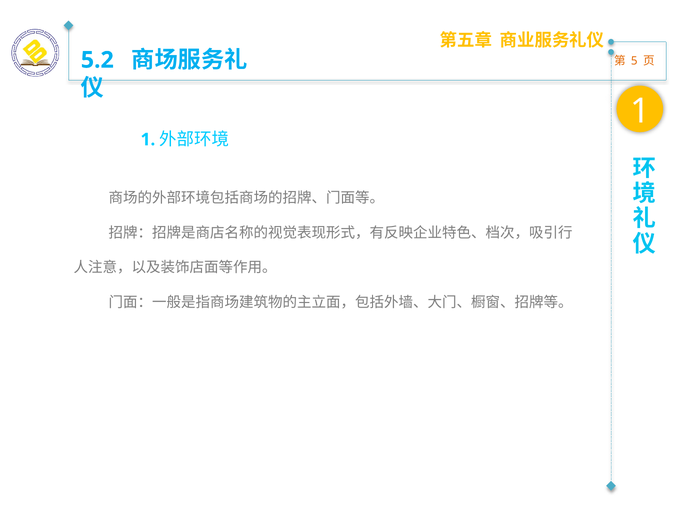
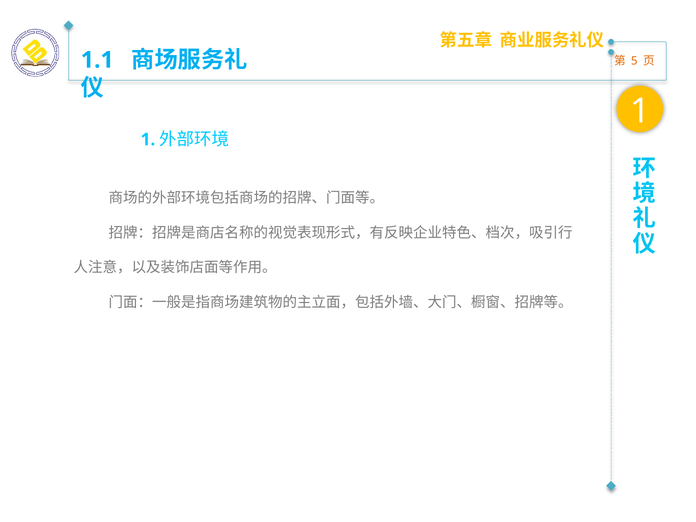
5.2: 5.2 -> 1.1
